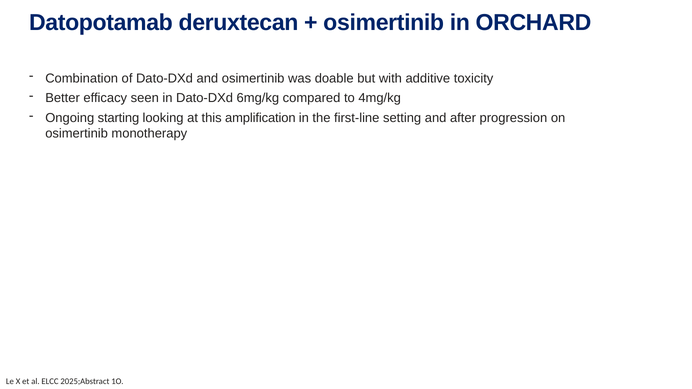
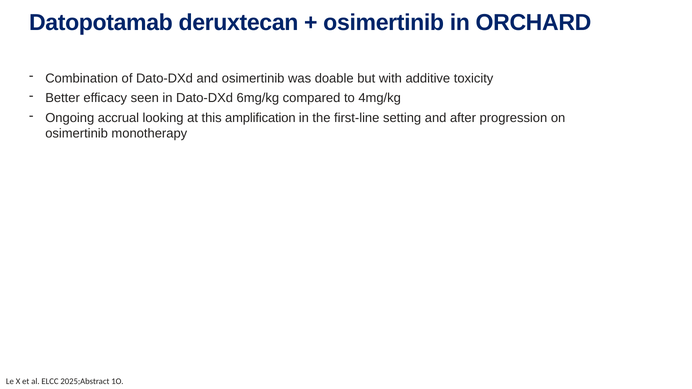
starting: starting -> accrual
